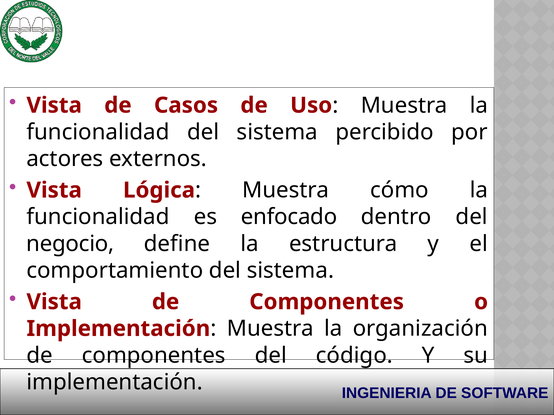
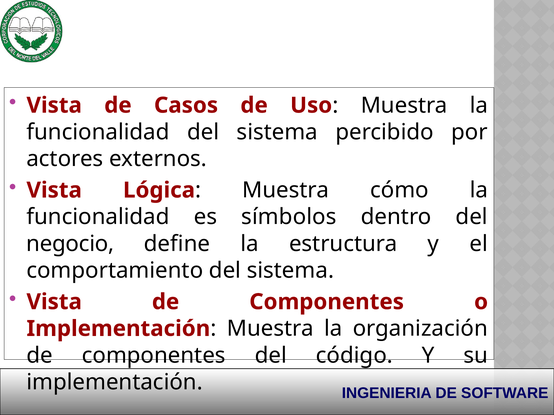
enfocado: enfocado -> símbolos
